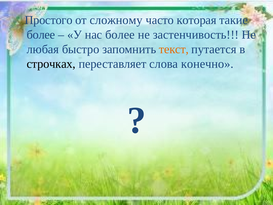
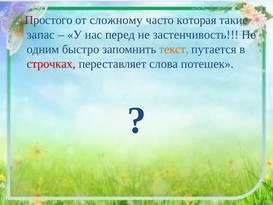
более at (41, 35): более -> запас
нас более: более -> перед
любая: любая -> одним
строчках colour: black -> red
конечно: конечно -> потешек
